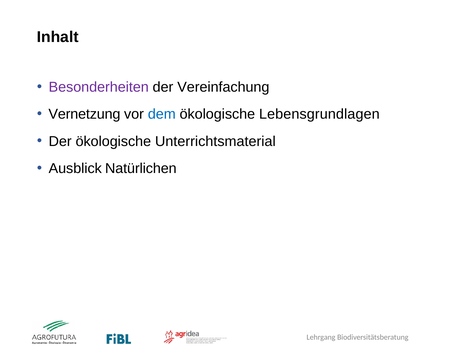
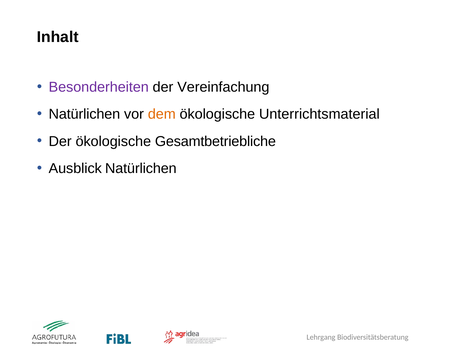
Vernetzung at (84, 114): Vernetzung -> Natürlichen
dem colour: blue -> orange
Lebensgrundlagen: Lebensgrundlagen -> Unterrichtsmaterial
Unterrichtsmaterial: Unterrichtsmaterial -> Gesamtbetriebliche
